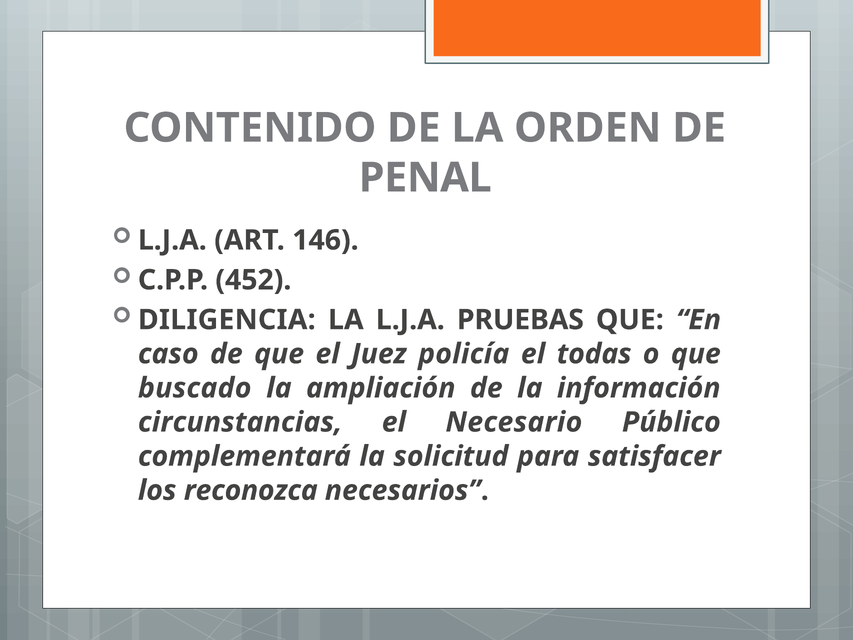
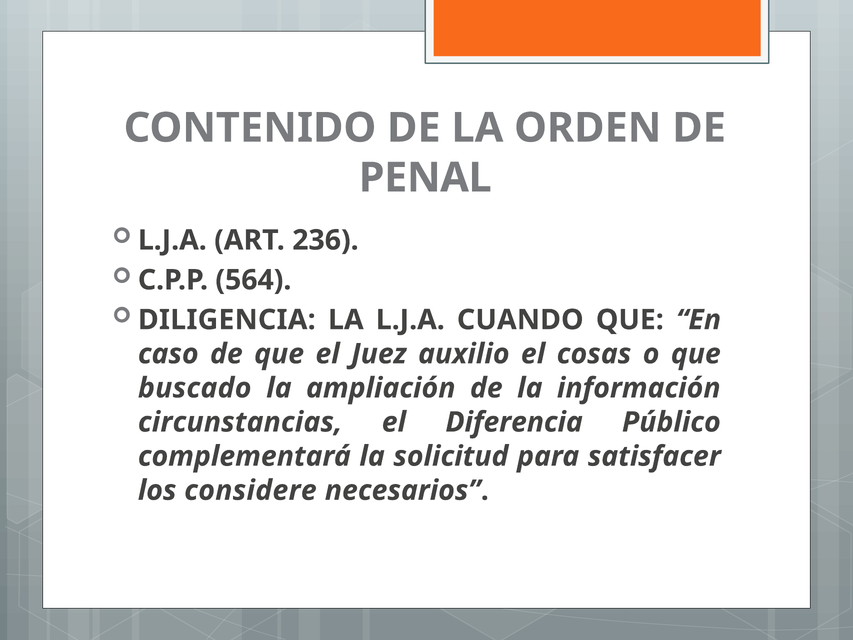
146: 146 -> 236
452: 452 -> 564
PRUEBAS: PRUEBAS -> CUANDO
policía: policía -> auxilio
todas: todas -> cosas
Necesario: Necesario -> Diferencia
reconozca: reconozca -> considere
